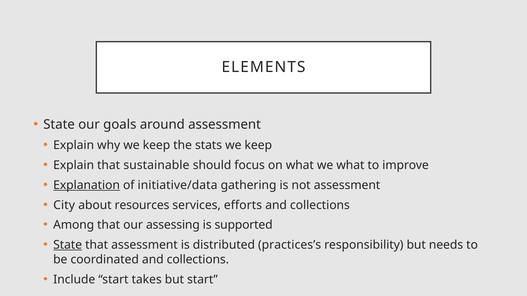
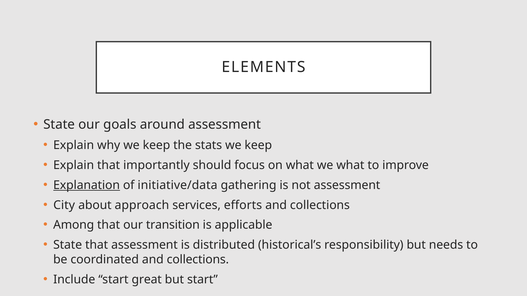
sustainable: sustainable -> importantly
resources: resources -> approach
assessing: assessing -> transition
supported: supported -> applicable
State at (68, 245) underline: present -> none
practices’s: practices’s -> historical’s
takes: takes -> great
